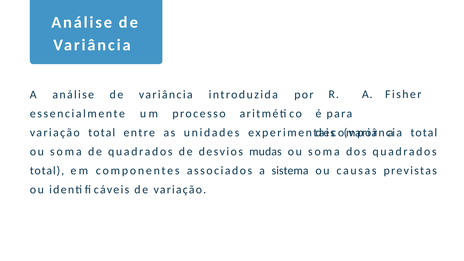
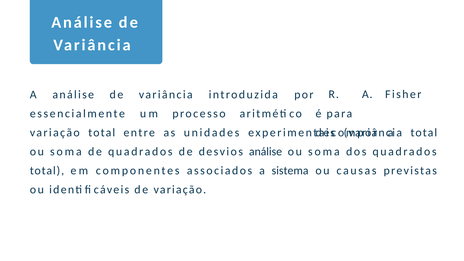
desvios mudas: mudas -> análise
